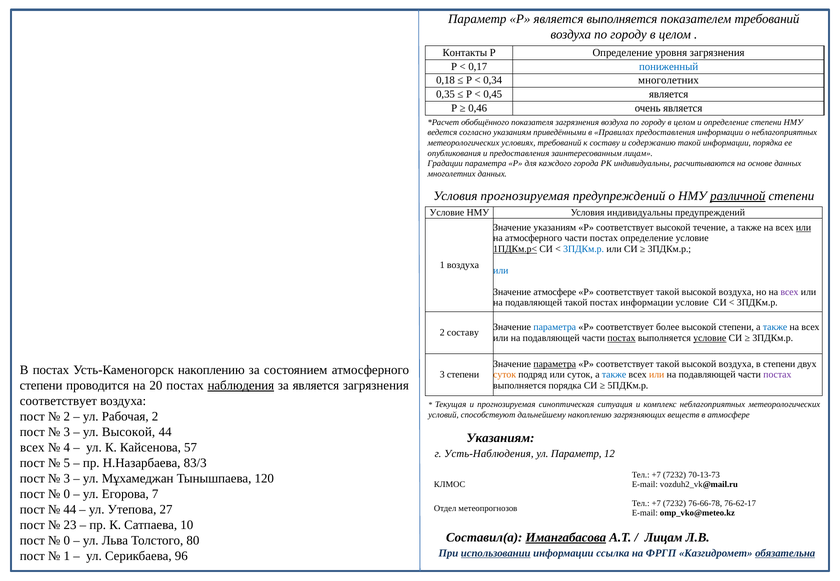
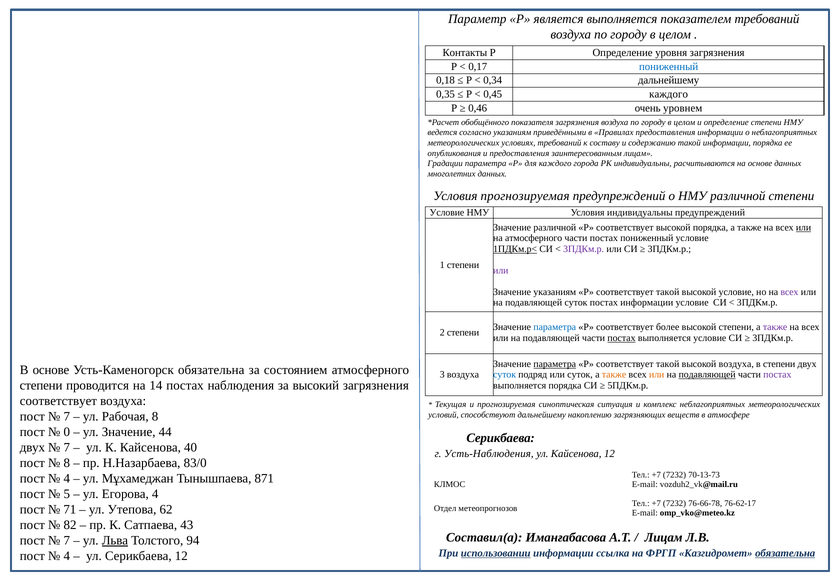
0,34 многолетних: многолетних -> дальнейшему
0,45 является: является -> каждого
очень является: является -> уровнем
различной at (738, 196) underline: present -> none
Значение указаниям: указаниям -> различной
высокой течение: течение -> порядка
постах определение: определение -> пониженный
3ПДКм.р at (584, 249) colour: blue -> purple
1 воздуха: воздуха -> степени
или at (501, 271) colour: blue -> purple
Значение атмосфере: атмосфере -> указаниям
воздуха at (736, 292): воздуха -> условие
подавляющей такой: такой -> суток
также at (775, 328) colour: blue -> purple
2 составу: составу -> степени
условие at (710, 338) underline: present -> none
В постах: постах -> основе
Усть-Каменогорск накоплению: накоплению -> обязательна
3 степени: степени -> воздуха
суток at (505, 375) colour: orange -> blue
также at (614, 375) colour: blue -> orange
подавляющей at (707, 375) underline: none -> present
20: 20 -> 14
наблюдения underline: present -> none
за является: является -> высокий
2 at (67, 417): 2 -> 7
Рабочая 2: 2 -> 8
3 at (67, 432): 3 -> 0
ул Высокой: Высокой -> Значение
Указаниям at (501, 438): Указаниям -> Серикбаева
всех at (32, 448): всех -> двух
4 at (67, 448): 4 -> 7
57: 57 -> 40
ул Параметр: Параметр -> Кайсенова
5 at (67, 463): 5 -> 8
83/3: 83/3 -> 83/0
3 at (67, 479): 3 -> 4
120: 120 -> 871
0 at (67, 494): 0 -> 5
Егорова 7: 7 -> 4
44 at (70, 510): 44 -> 71
27: 27 -> 62
23: 23 -> 82
10: 10 -> 43
Иманғабасова underline: present -> none
0 at (67, 541): 0 -> 7
Льва underline: none -> present
80: 80 -> 94
1 at (67, 556): 1 -> 4
Серикбаева 96: 96 -> 12
